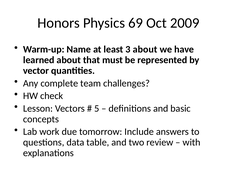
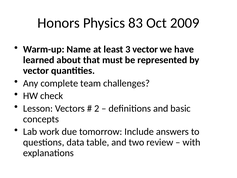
69: 69 -> 83
3 about: about -> vector
5: 5 -> 2
